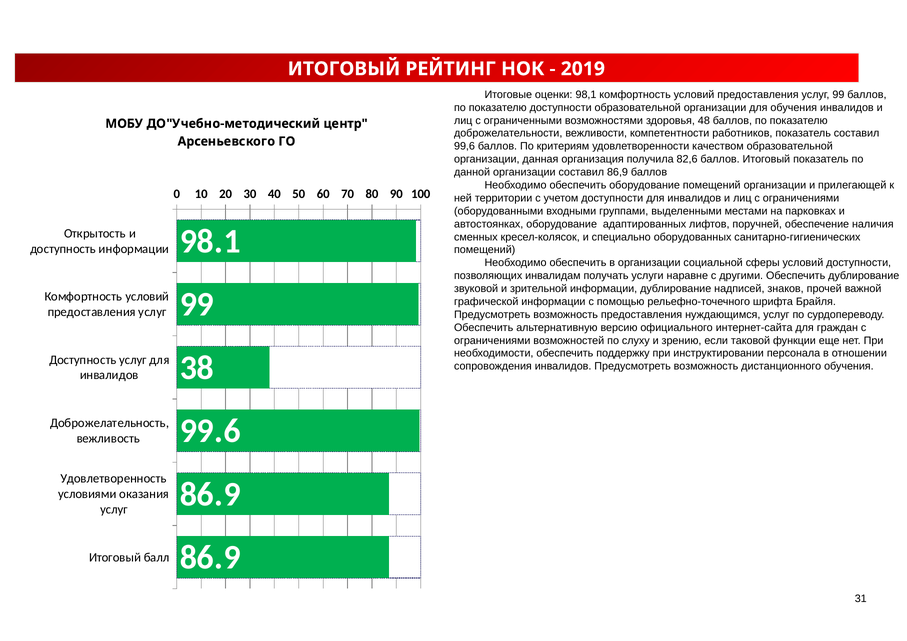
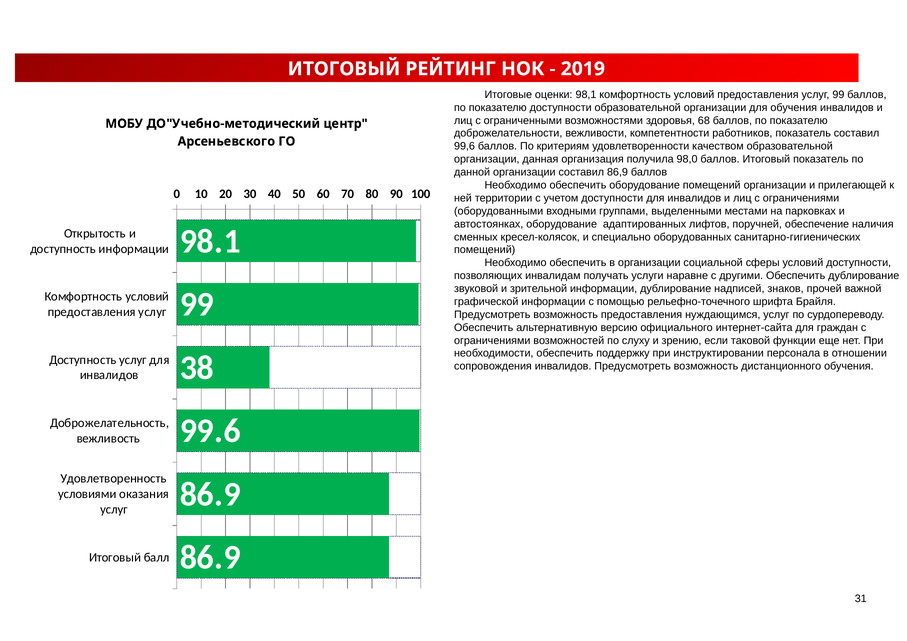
48: 48 -> 68
82,6: 82,6 -> 98,0
